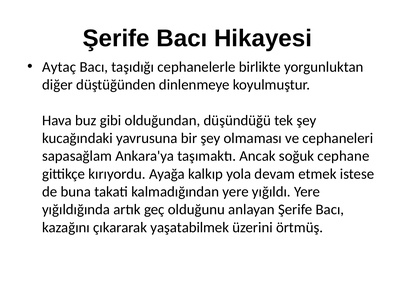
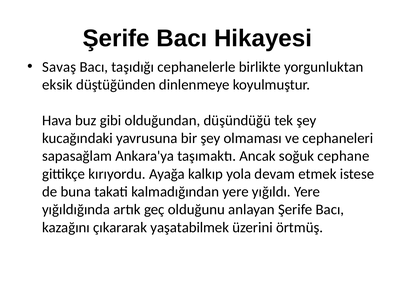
Aytaç: Aytaç -> Savaş
diğer: diğer -> eksik
